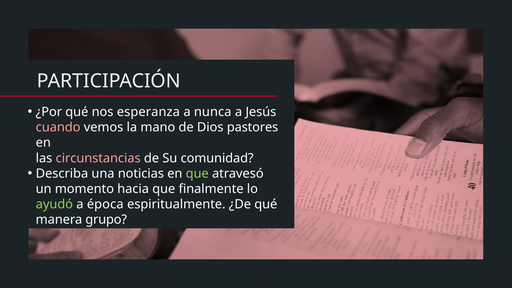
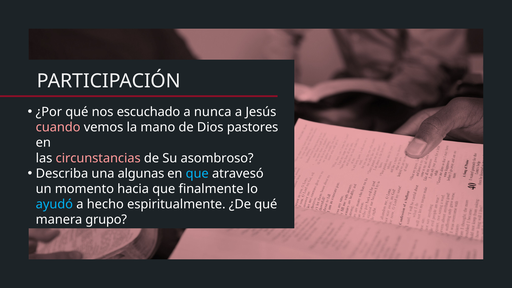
esperanza: esperanza -> escuchado
comunidad: comunidad -> asombroso
noticias: noticias -> algunas
que at (197, 173) colour: light green -> light blue
ayudó colour: light green -> light blue
época: época -> hecho
